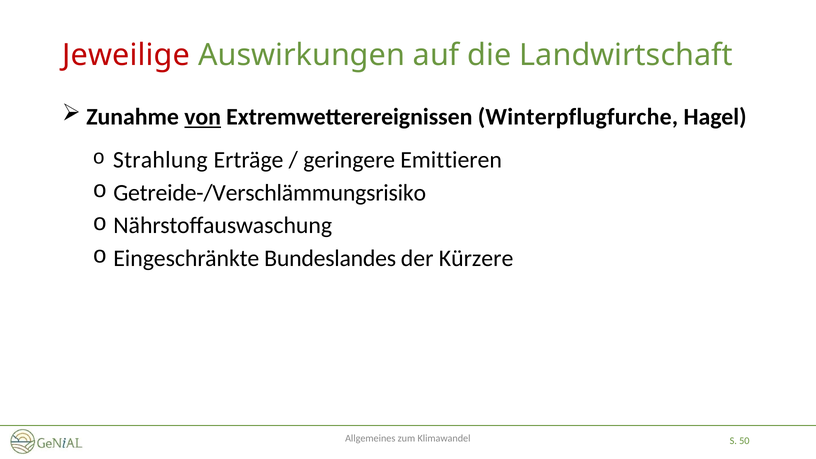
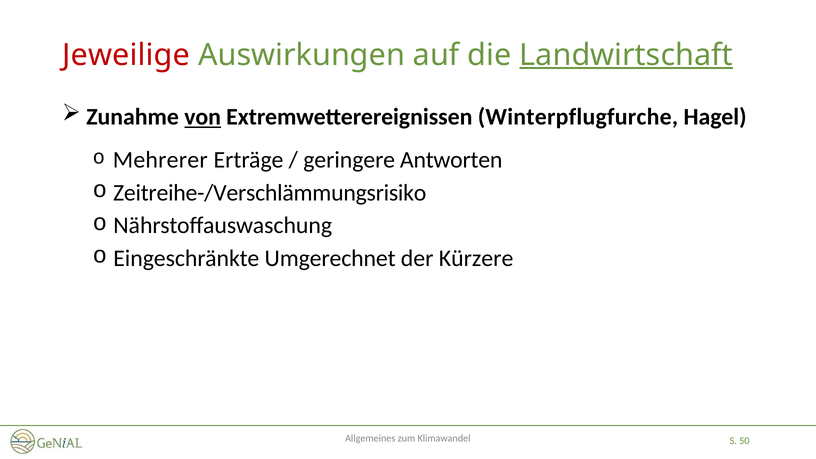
Landwirtschaft underline: none -> present
Strahlung: Strahlung -> Mehrerer
Emittieren: Emittieren -> Antworten
Getreide-/Verschlämmungsrisiko: Getreide-/Verschlämmungsrisiko -> Zeitreihe-/Verschlämmungsrisiko
Bundeslandes: Bundeslandes -> Umgerechnet
